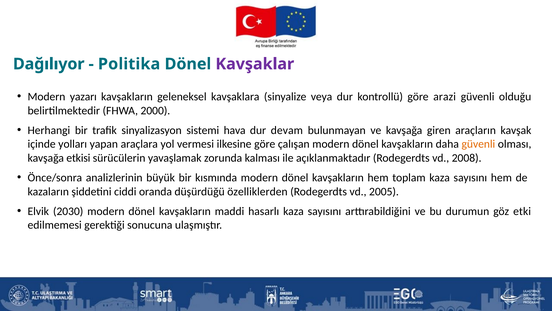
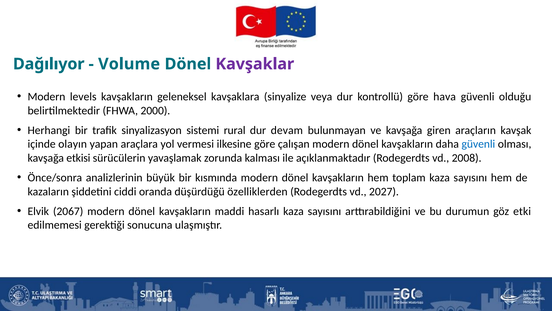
Politika: Politika -> Volume
yazarı: yazarı -> levels
arazi: arazi -> hava
hava: hava -> rural
yolları: yolları -> olayın
güvenli at (478, 144) colour: orange -> blue
2005: 2005 -> 2027
2030: 2030 -> 2067
